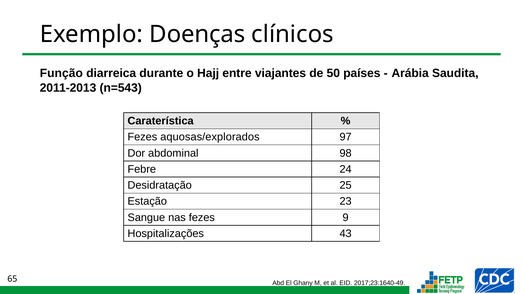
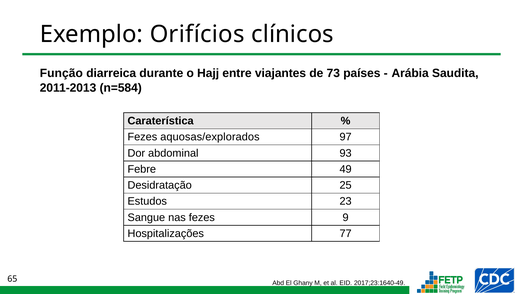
Doenças: Doenças -> Orifícios
50: 50 -> 73
n=543: n=543 -> n=584
98: 98 -> 93
24: 24 -> 49
Estação: Estação -> Estudos
43: 43 -> 77
